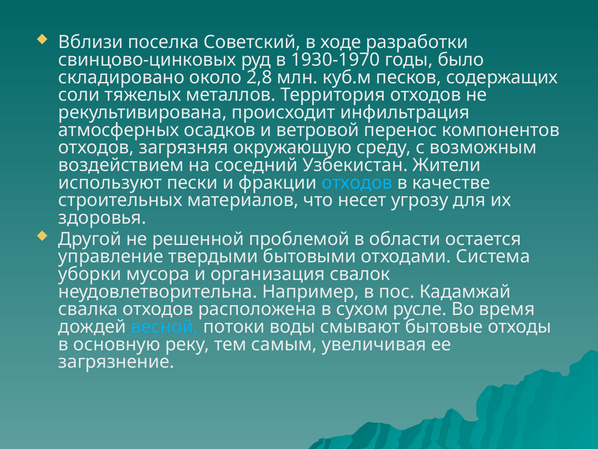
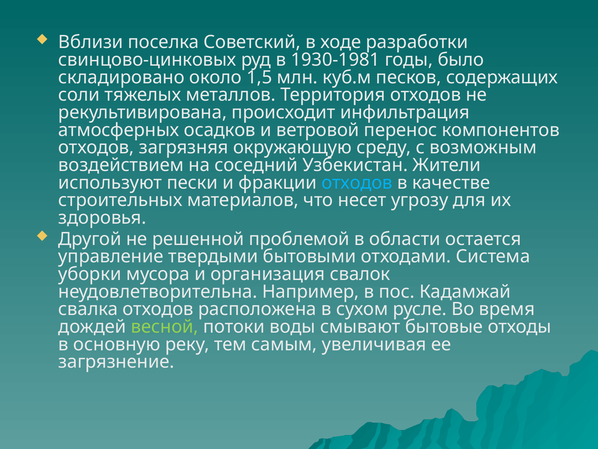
1930-1970: 1930-1970 -> 1930-1981
2,8: 2,8 -> 1,5
весной colour: light blue -> light green
